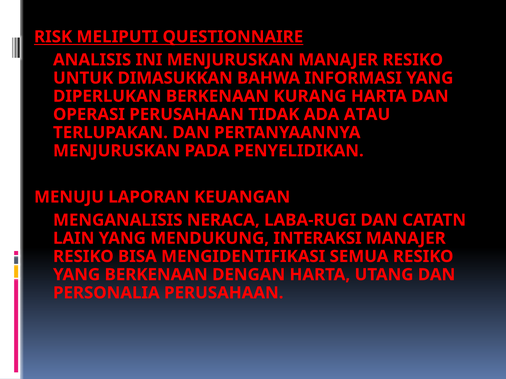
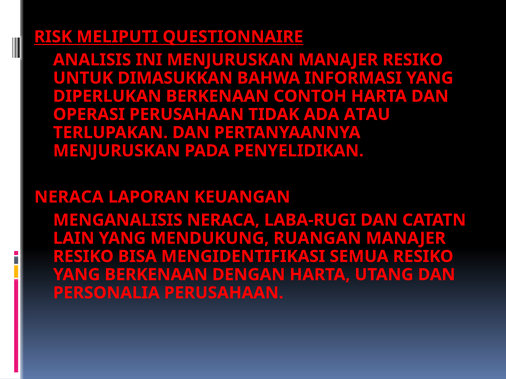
KURANG: KURANG -> CONTOH
MENUJU at (69, 197): MENUJU -> NERACA
INTERAKSI: INTERAKSI -> RUANGAN
